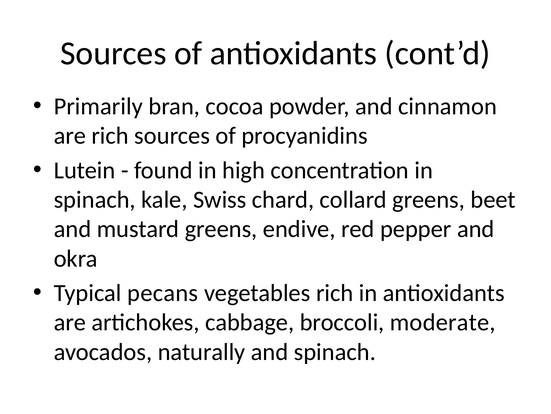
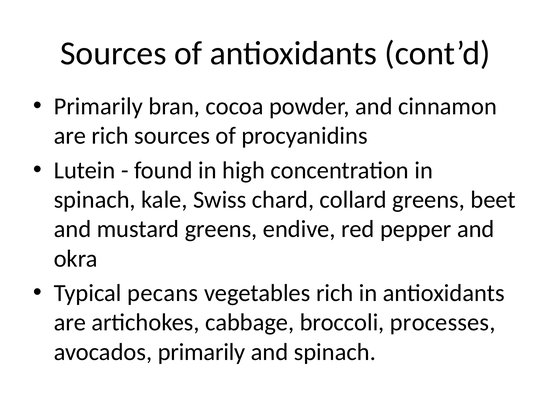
moderate: moderate -> processes
avocados naturally: naturally -> primarily
